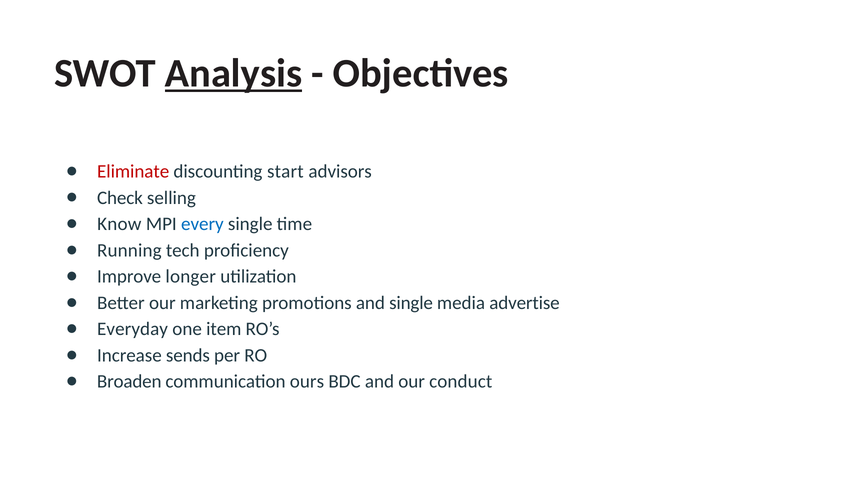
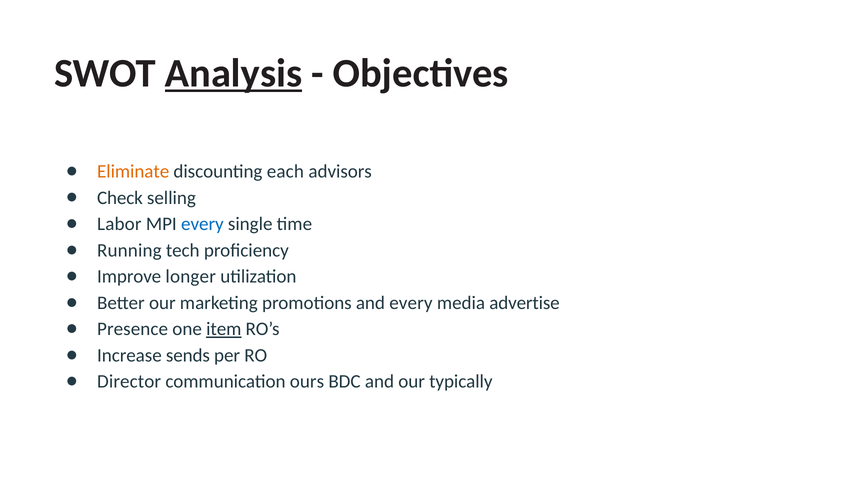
Eliminate colour: red -> orange
start: start -> each
Know: Know -> Labor
and single: single -> every
Everyday: Everyday -> Presence
item underline: none -> present
Broaden: Broaden -> Director
conduct: conduct -> typically
